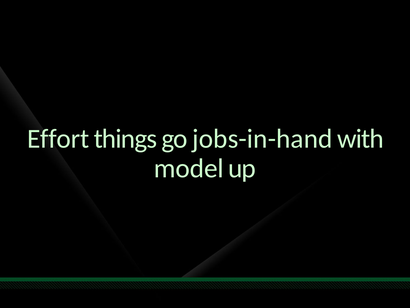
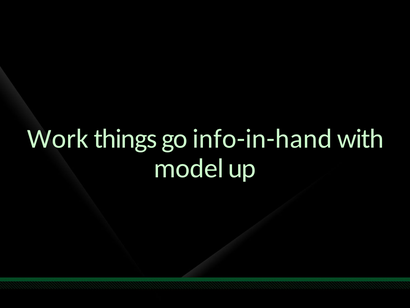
Effort: Effort -> Work
jobs-in-hand: jobs-in-hand -> info-in-hand
